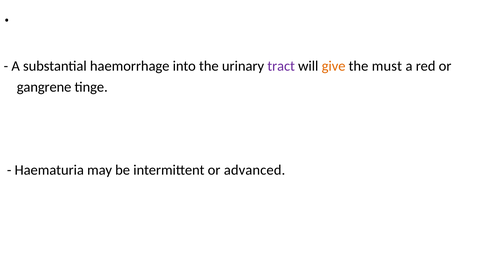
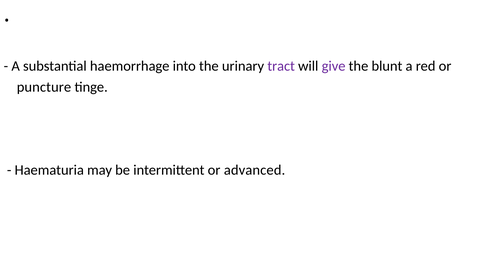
give colour: orange -> purple
must: must -> blunt
gangrene: gangrene -> puncture
